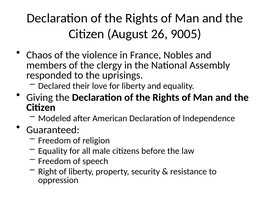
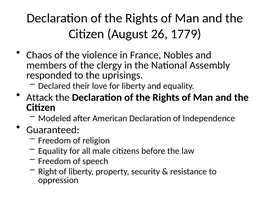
9005: 9005 -> 1779
Giving: Giving -> Attack
